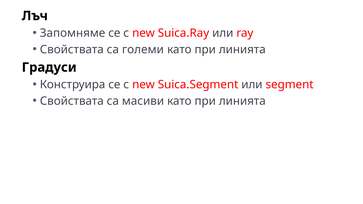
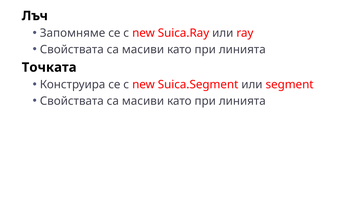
големи at (143, 49): големи -> масиви
Градуси: Градуси -> Точката
